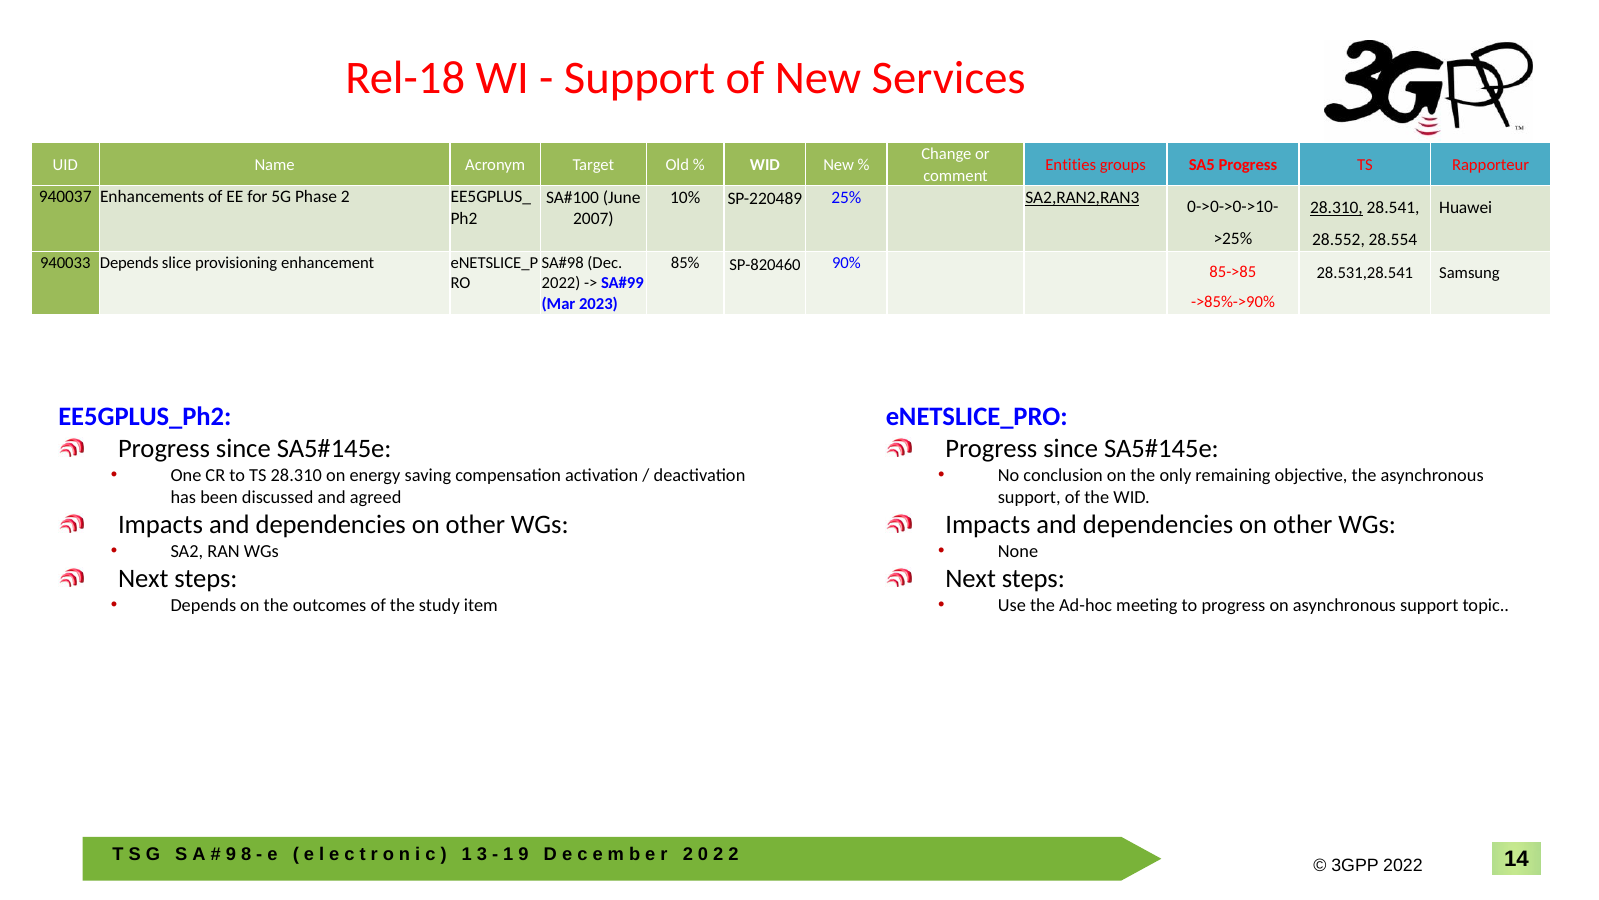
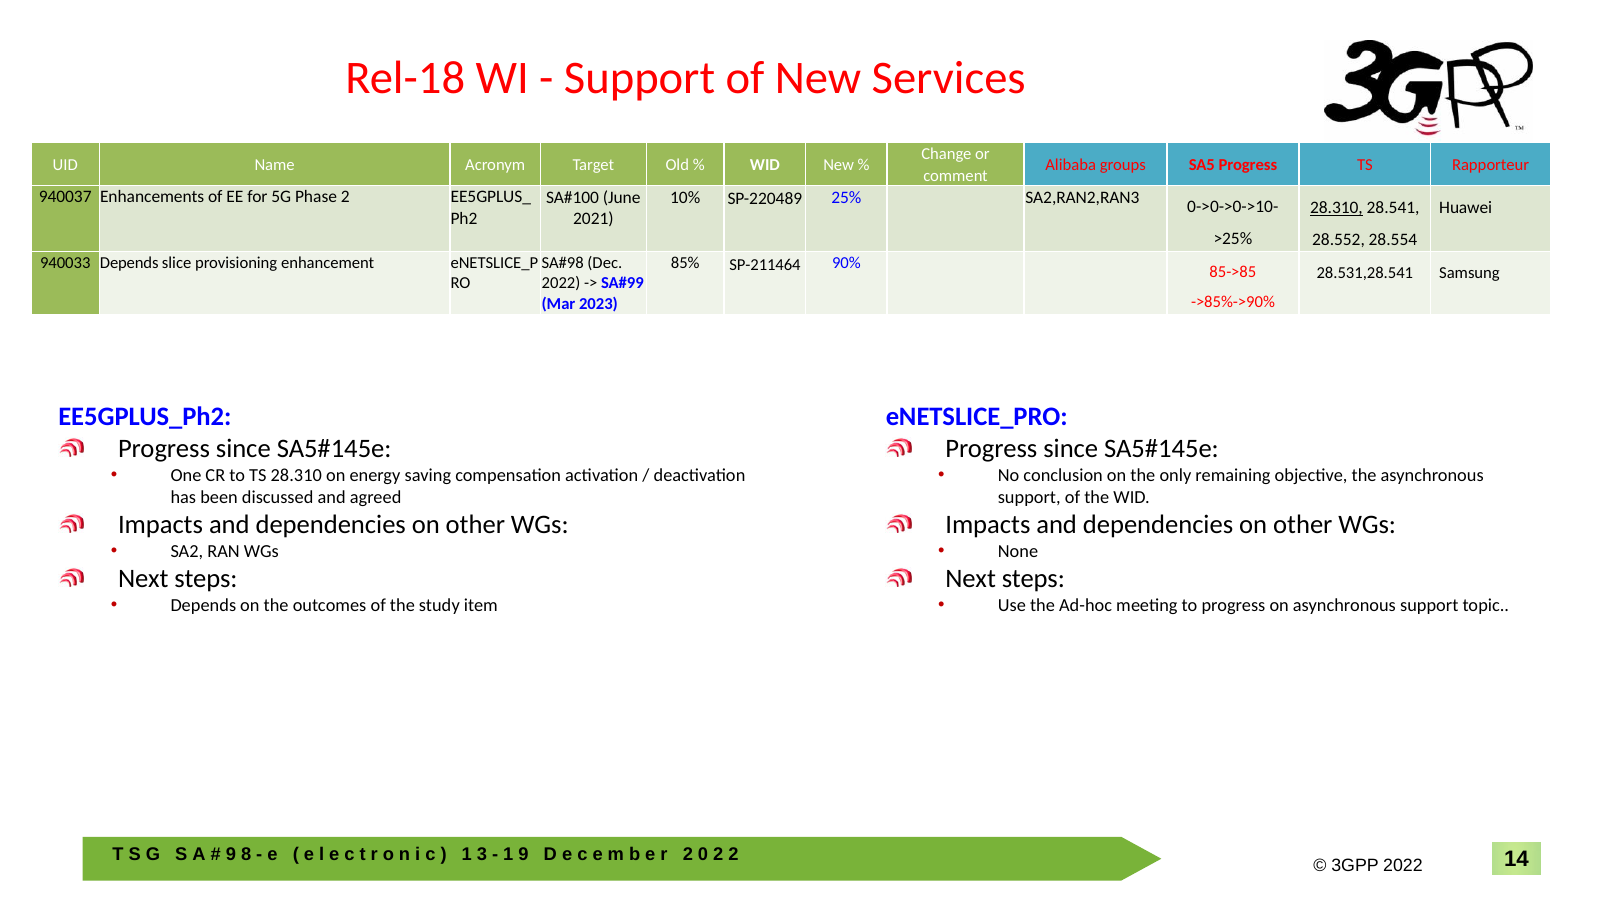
Entities: Entities -> Alibaba
SA2,RAN2,RAN3 underline: present -> none
2007: 2007 -> 2021
SP-820460: SP-820460 -> SP-211464
